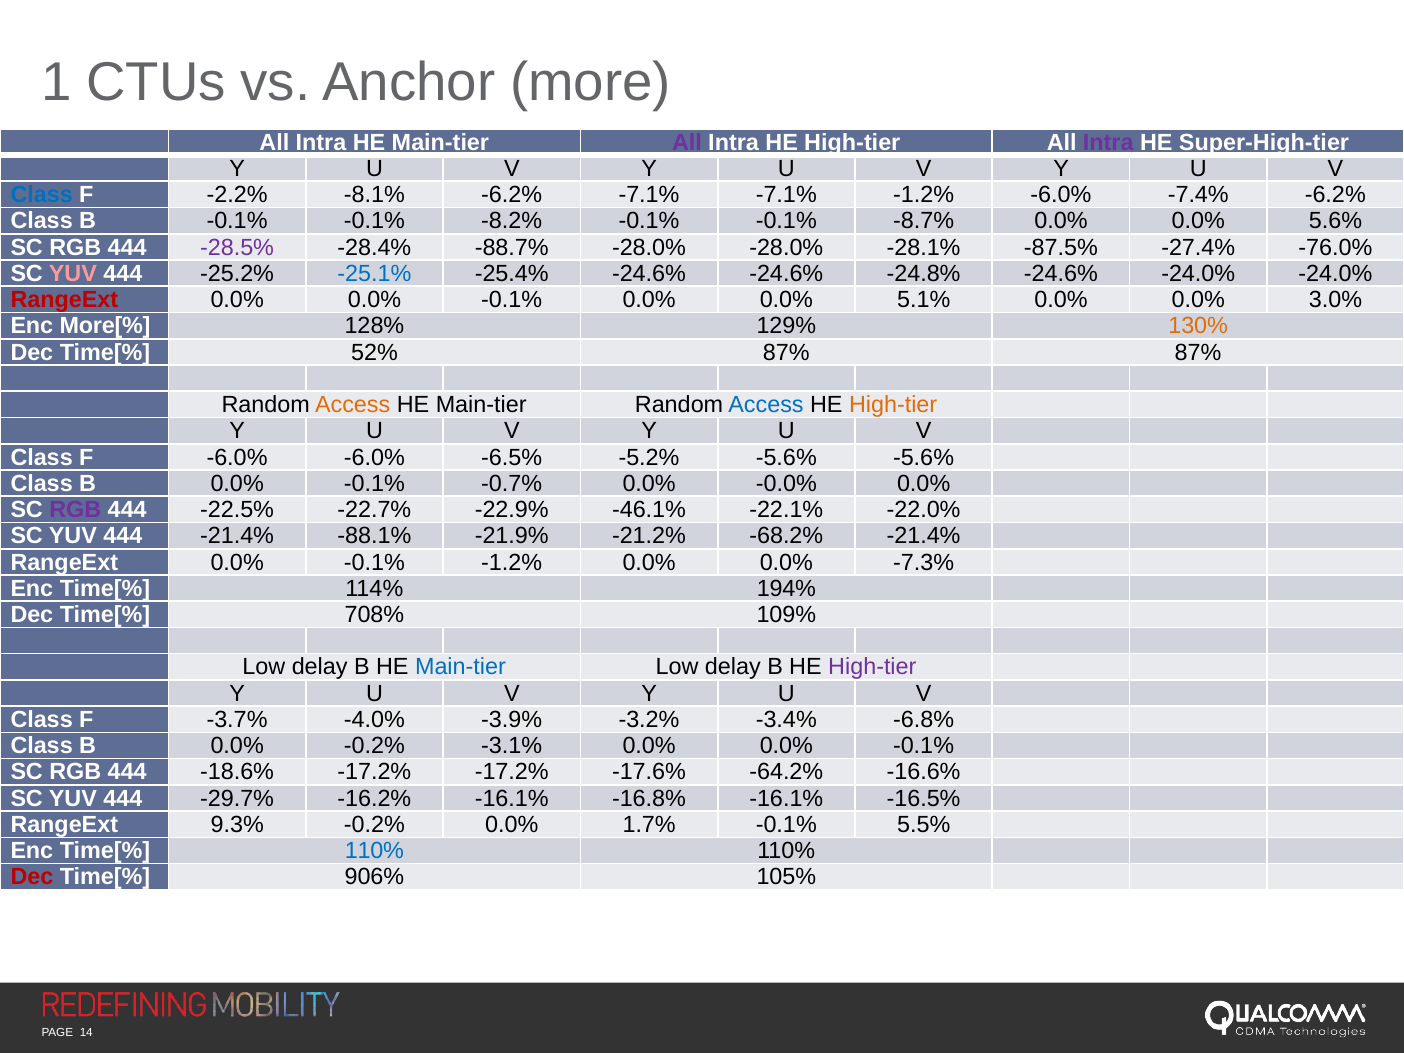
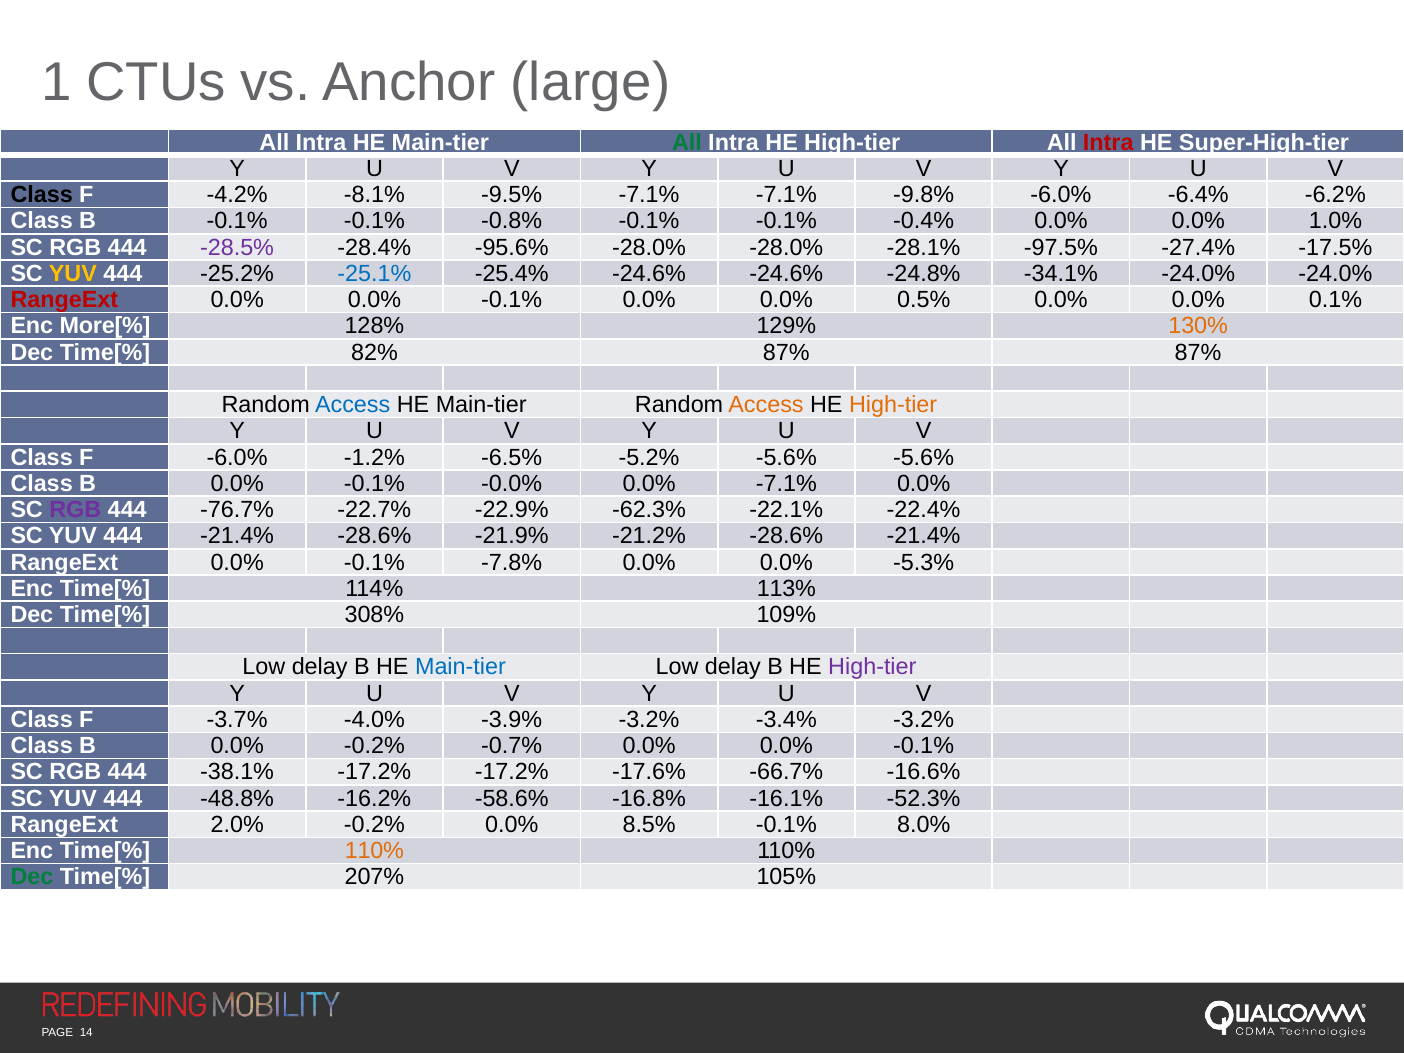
more: more -> large
All at (687, 142) colour: purple -> green
Intra at (1108, 142) colour: purple -> red
Class at (42, 195) colour: blue -> black
-2.2%: -2.2% -> -4.2%
-8.1% -6.2%: -6.2% -> -9.5%
-7.1% -1.2%: -1.2% -> -9.8%
-7.4%: -7.4% -> -6.4%
-8.2%: -8.2% -> -0.8%
-8.7%: -8.7% -> -0.4%
5.6%: 5.6% -> 1.0%
-88.7%: -88.7% -> -95.6%
-87.5%: -87.5% -> -97.5%
-76.0%: -76.0% -> -17.5%
YUV at (73, 274) colour: pink -> yellow
-24.8% -24.6%: -24.6% -> -34.1%
5.1%: 5.1% -> 0.5%
3.0%: 3.0% -> 0.1%
52%: 52% -> 82%
Access at (353, 405) colour: orange -> blue
Access at (766, 405) colour: blue -> orange
-6.0% -6.0%: -6.0% -> -1.2%
-0.7%: -0.7% -> -0.0%
0.0% -0.0%: -0.0% -> -7.1%
-22.5%: -22.5% -> -76.7%
-46.1%: -46.1% -> -62.3%
-22.0%: -22.0% -> -22.4%
-21.4% -88.1%: -88.1% -> -28.6%
-21.2% -68.2%: -68.2% -> -28.6%
-0.1% -1.2%: -1.2% -> -7.8%
-7.3%: -7.3% -> -5.3%
194%: 194% -> 113%
708%: 708% -> 308%
-3.4% -6.8%: -6.8% -> -3.2%
-3.1%: -3.1% -> -0.7%
-18.6%: -18.6% -> -38.1%
-64.2%: -64.2% -> -66.7%
-29.7%: -29.7% -> -48.8%
-16.2% -16.1%: -16.1% -> -58.6%
-16.5%: -16.5% -> -52.3%
9.3%: 9.3% -> 2.0%
1.7%: 1.7% -> 8.5%
5.5%: 5.5% -> 8.0%
110% at (374, 851) colour: blue -> orange
Dec at (32, 877) colour: red -> green
906%: 906% -> 207%
